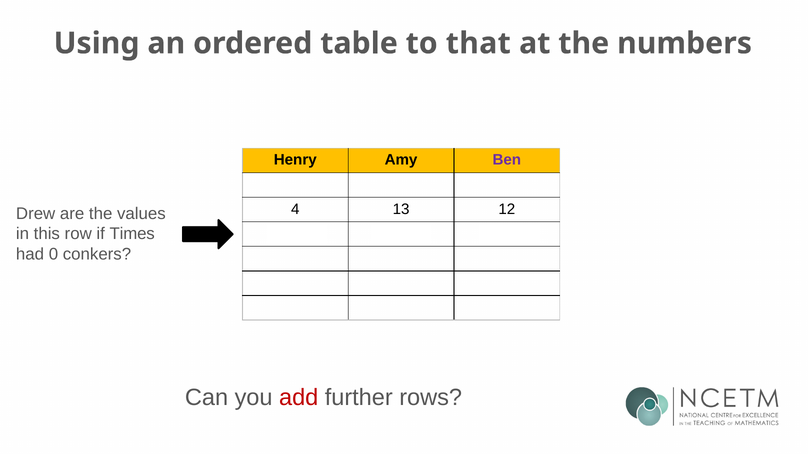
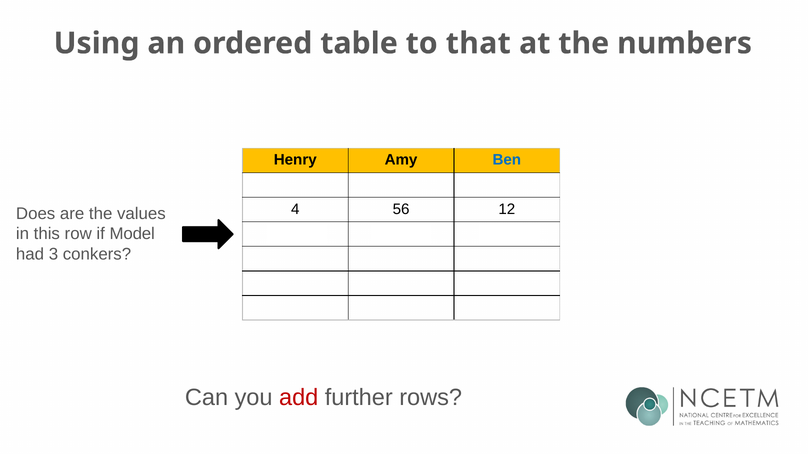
Ben colour: purple -> blue
13: 13 -> 56
Drew: Drew -> Does
Times: Times -> Model
0: 0 -> 3
